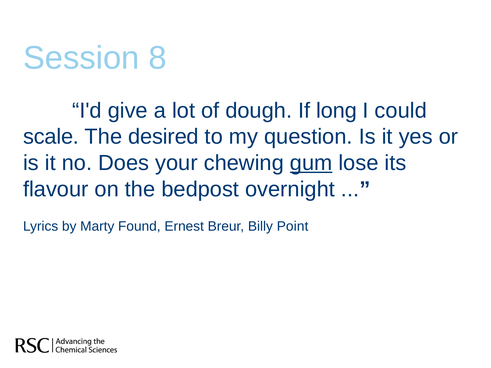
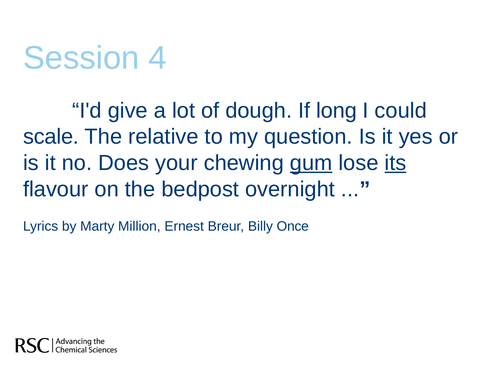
8: 8 -> 4
desired: desired -> relative
its underline: none -> present
Found: Found -> Million
Point: Point -> Once
